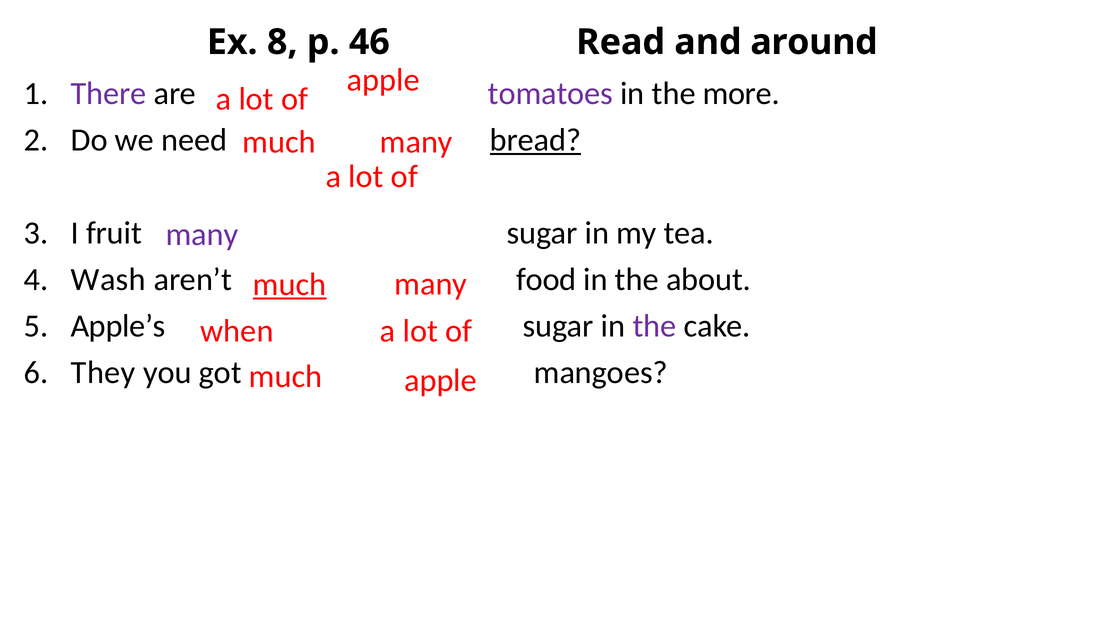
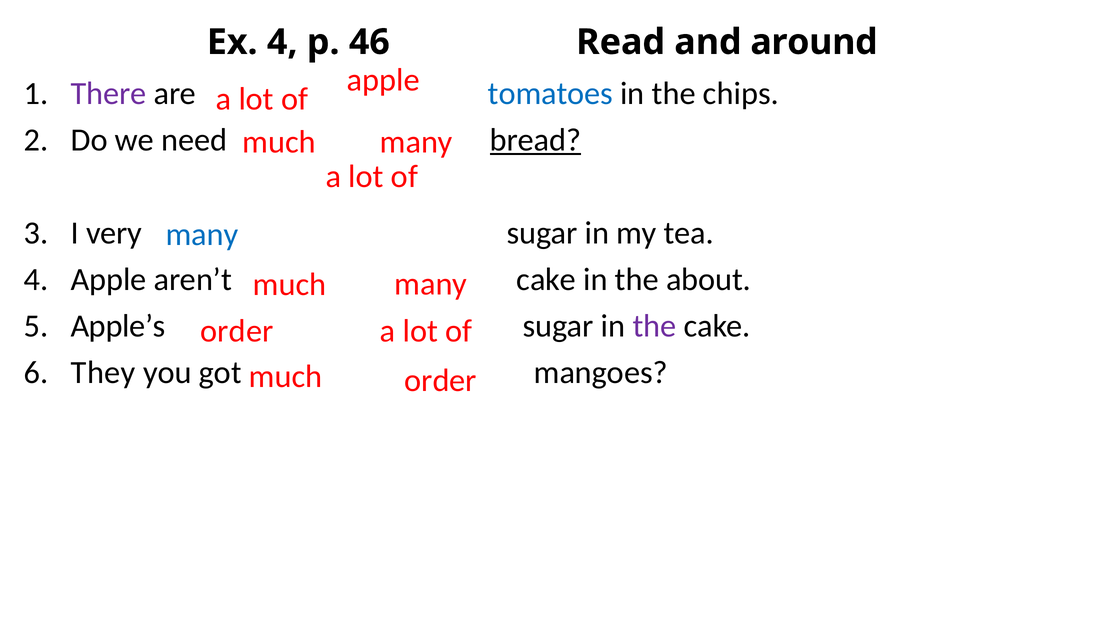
Ex 8: 8 -> 4
tomatoes colour: purple -> blue
more: more -> chips
fruit: fruit -> very
many at (202, 235) colour: purple -> blue
Wash at (108, 280): Wash -> Apple
aren’t food: food -> cake
much at (290, 285) underline: present -> none
when at (237, 331): when -> order
much apple: apple -> order
